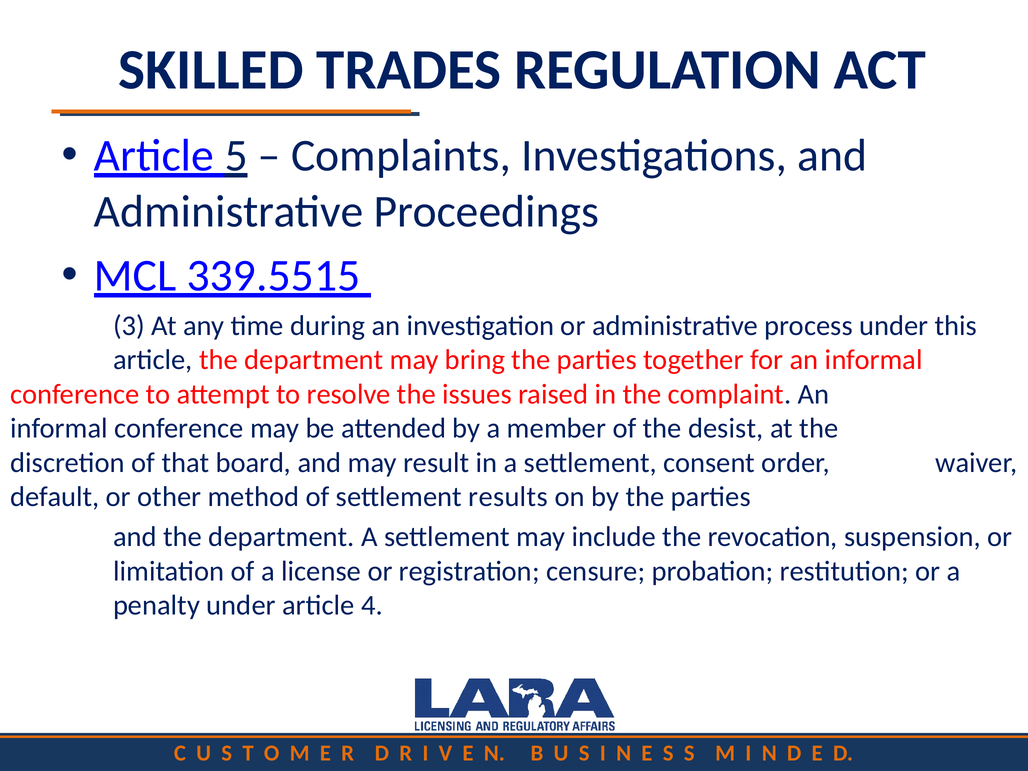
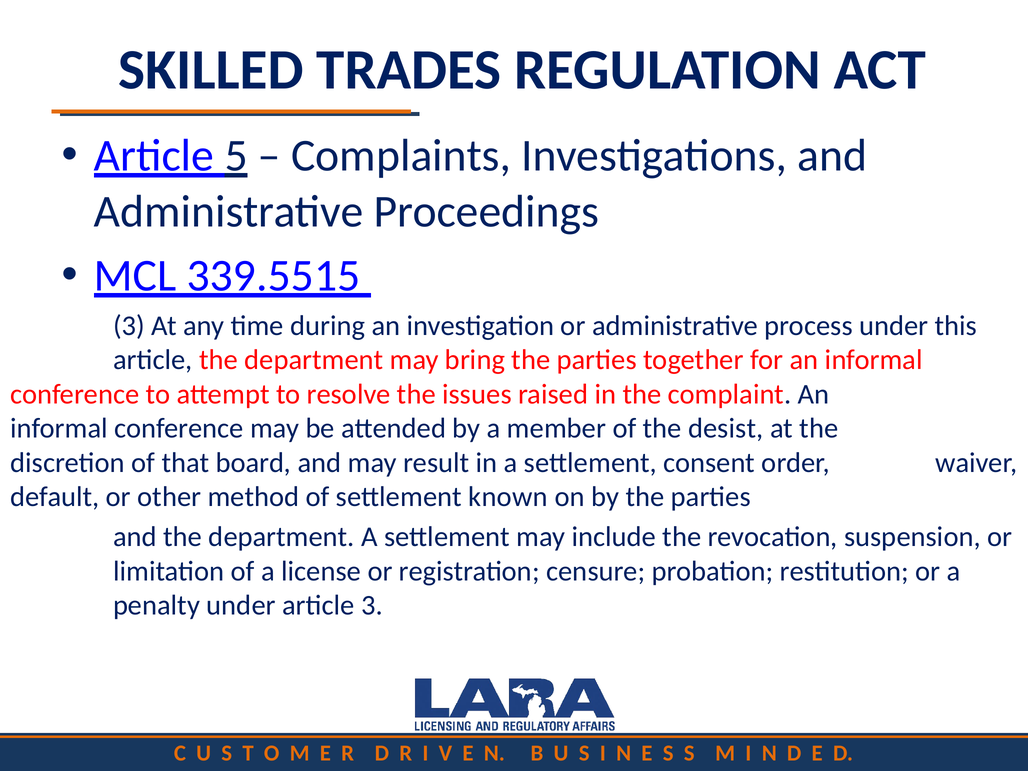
results: results -> known
article 4: 4 -> 3
